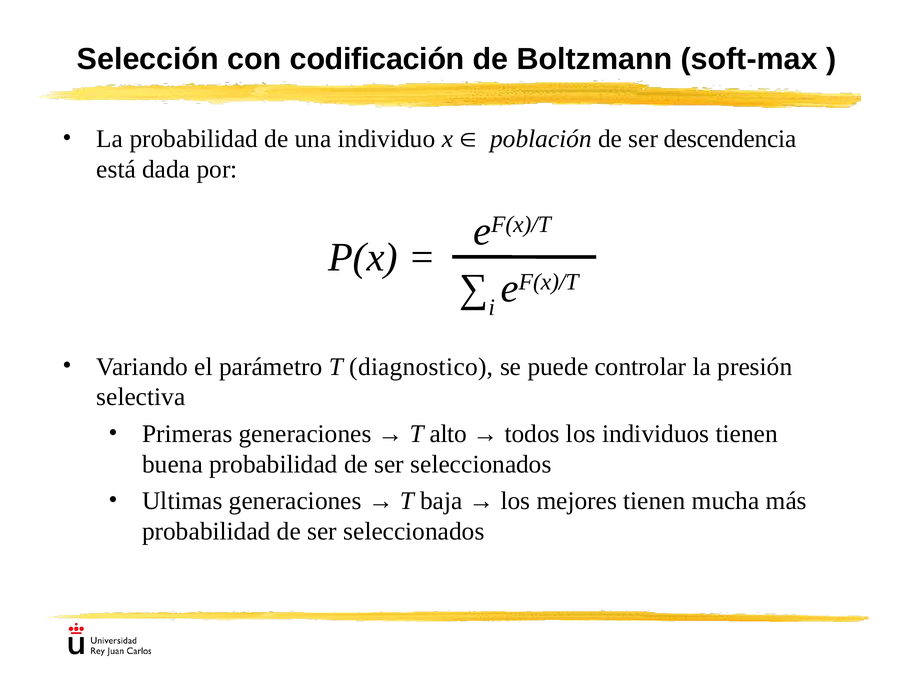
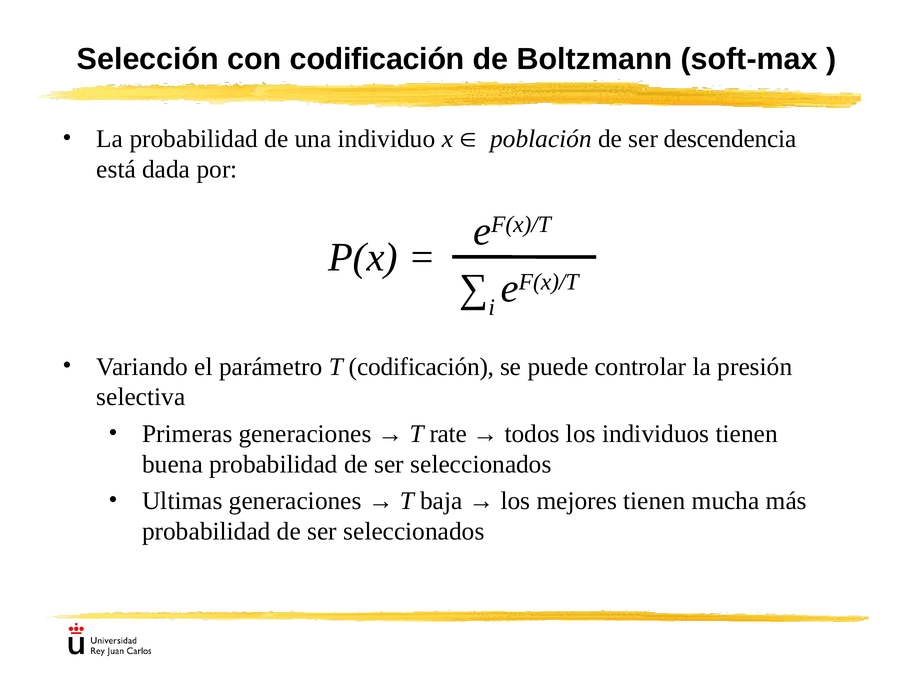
T diagnostico: diagnostico -> codificación
alto: alto -> rate
